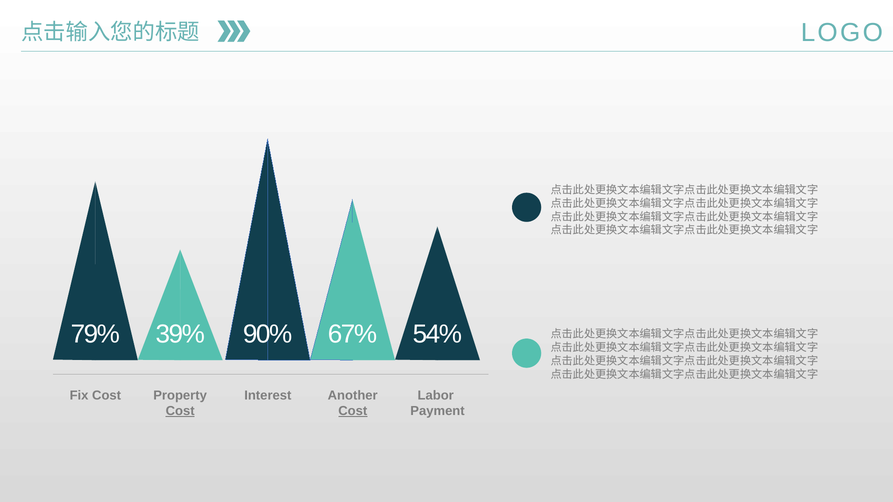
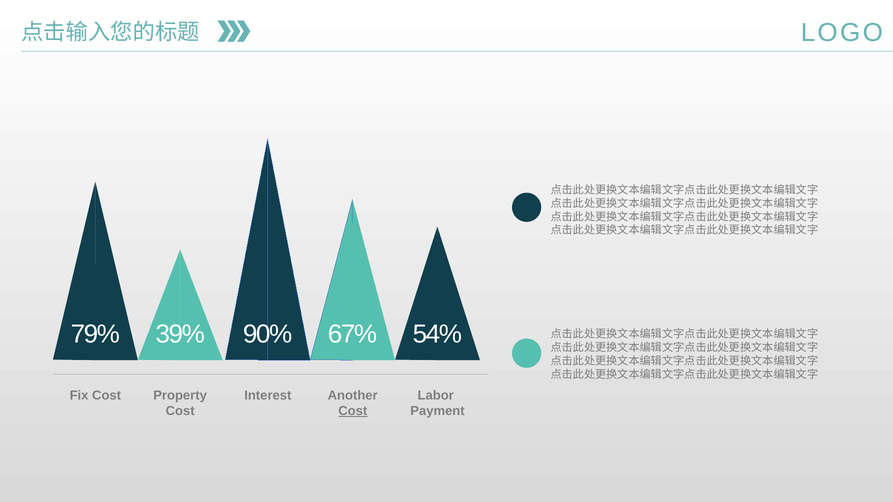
Cost at (180, 411) underline: present -> none
